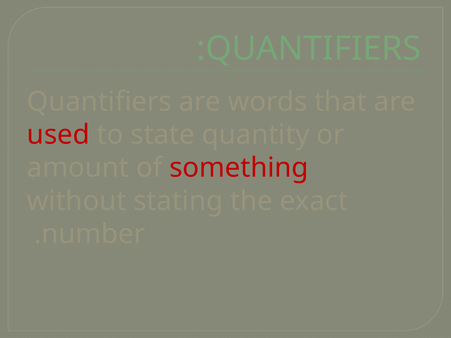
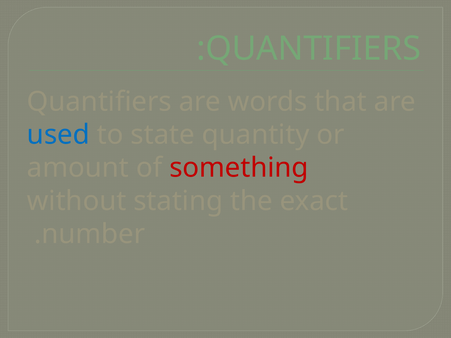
used colour: red -> blue
